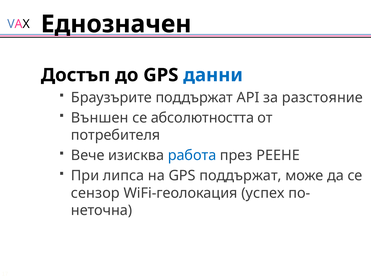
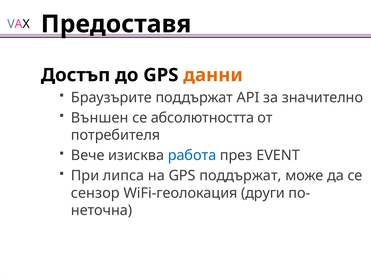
Еднозначен: Еднозначен -> Предоставя
данни colour: blue -> orange
разстояние: разстояние -> значително
РЕЕНЕ: РЕЕНЕ -> EVENT
успех: успех -> други
